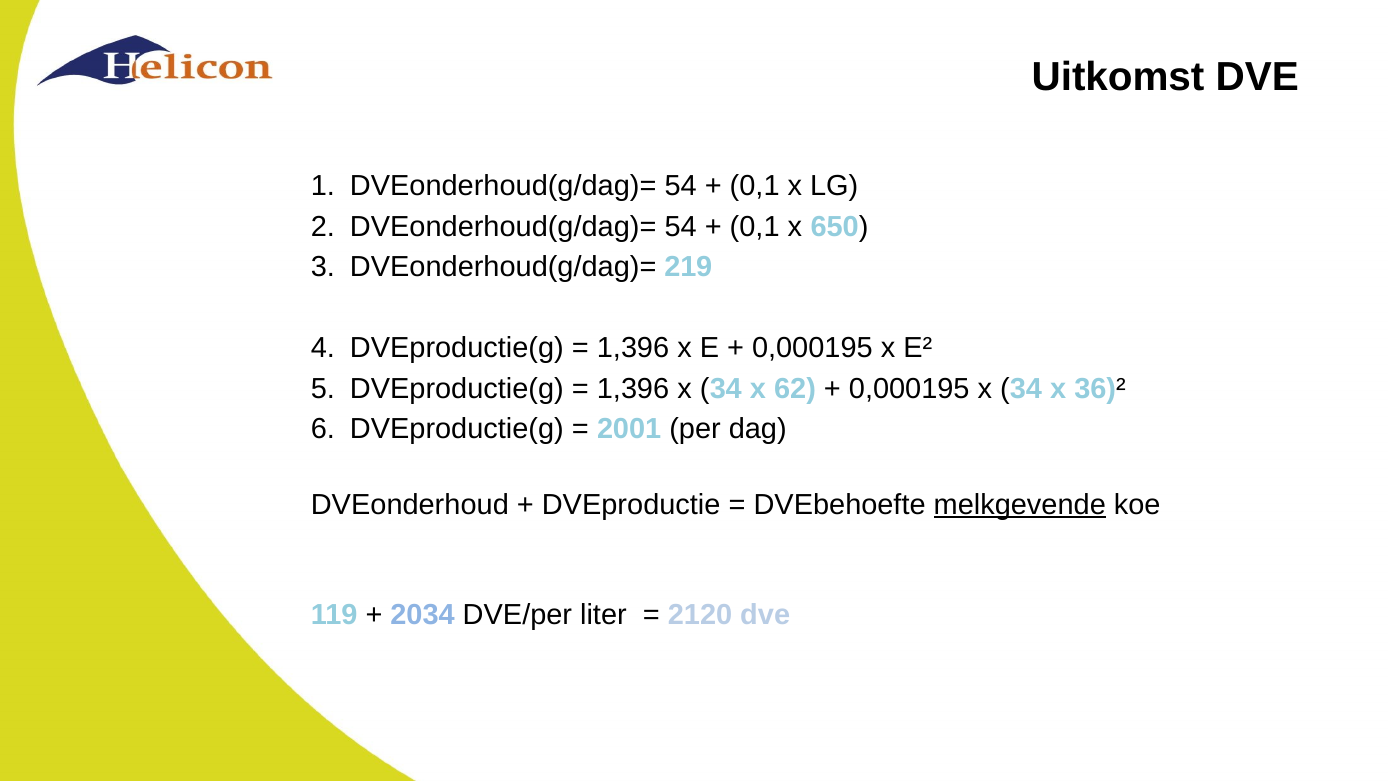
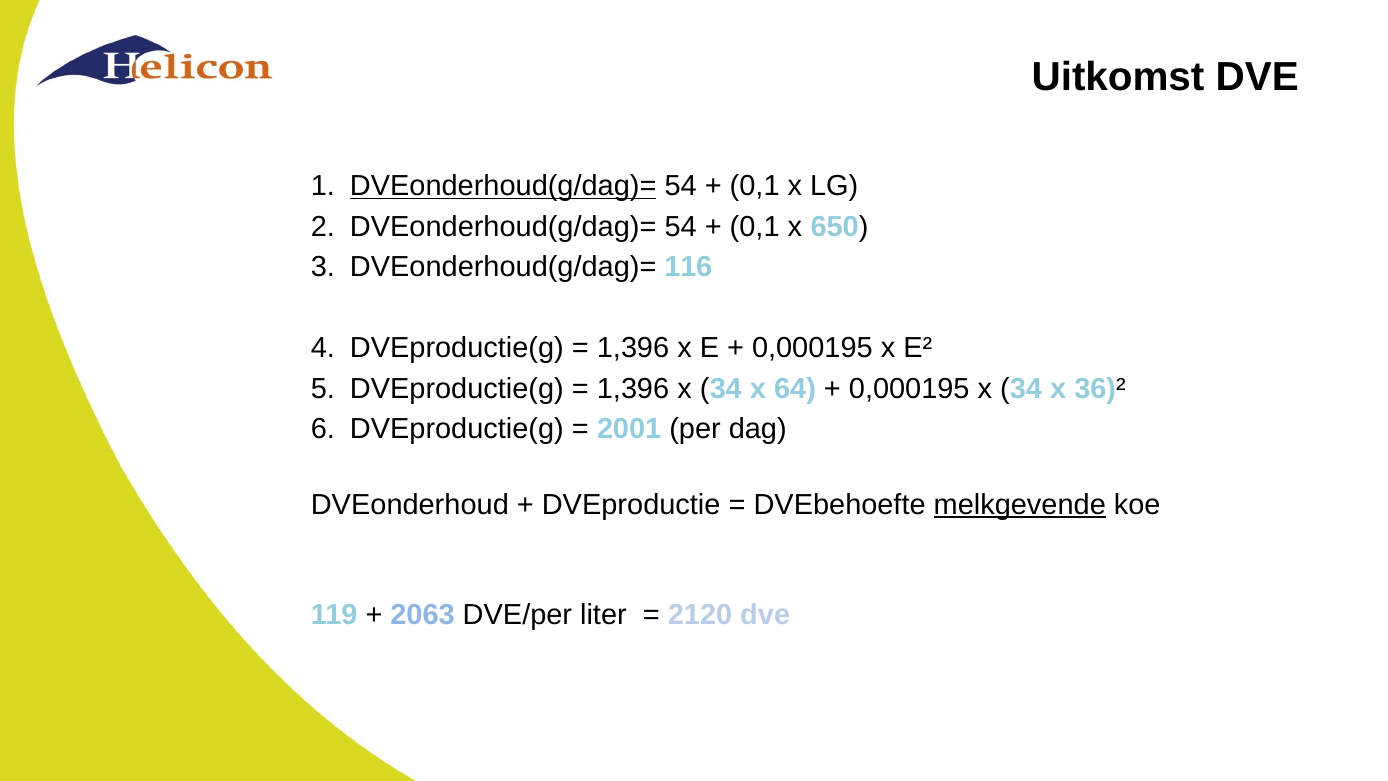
DVEonderhoud(g/dag)= at (503, 186) underline: none -> present
219: 219 -> 116
62: 62 -> 64
2034: 2034 -> 2063
